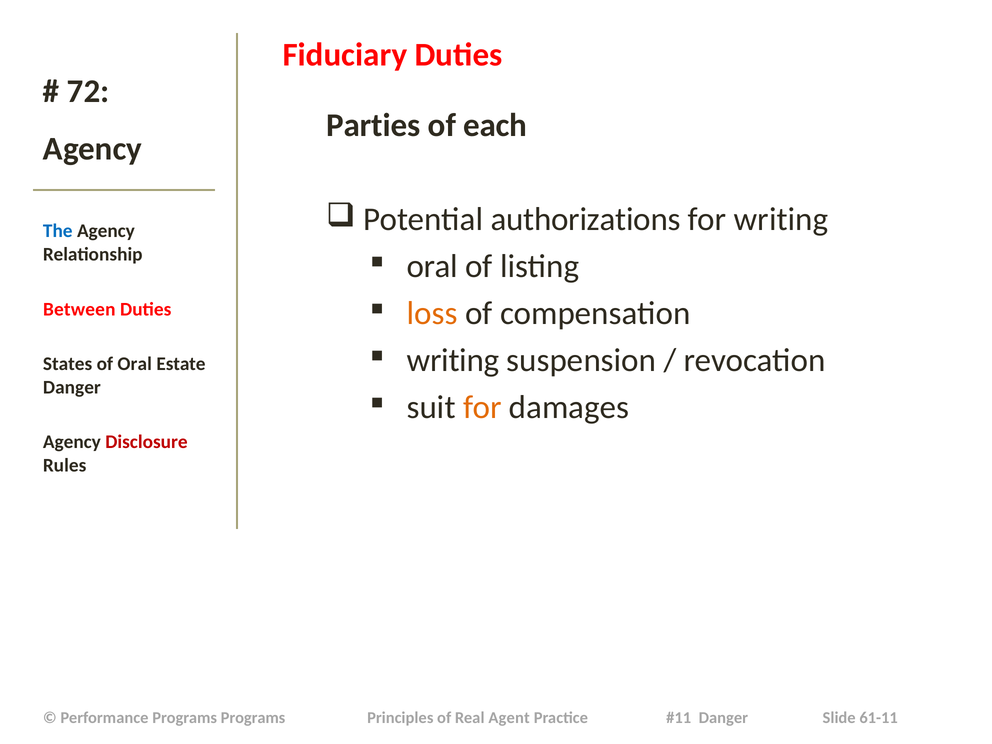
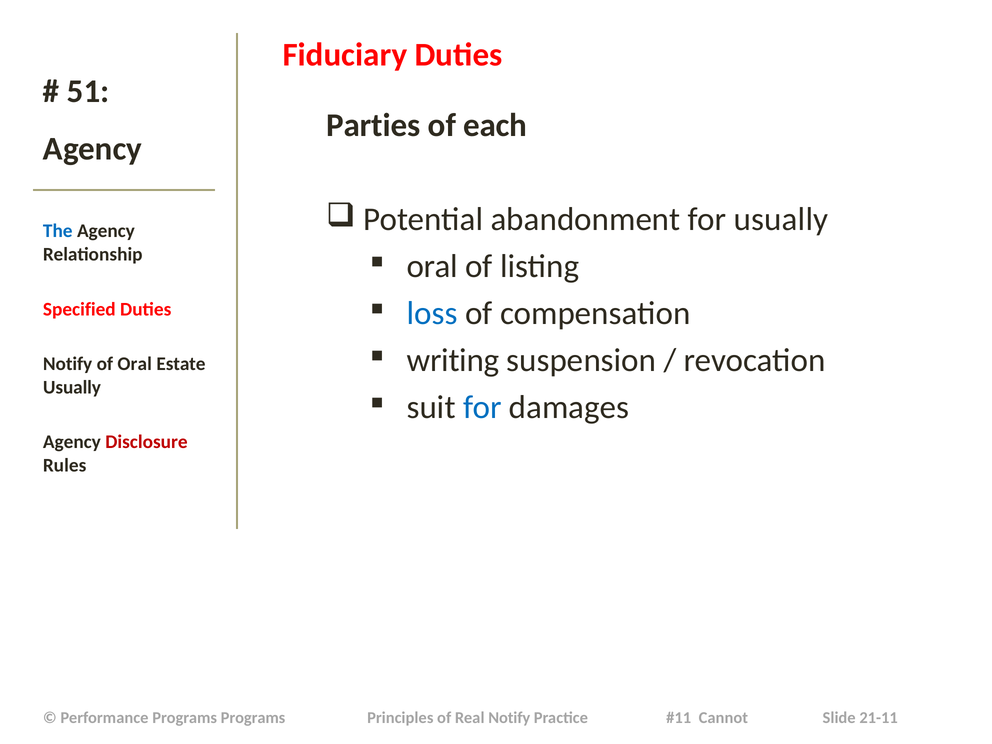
72: 72 -> 51
authorizations: authorizations -> abandonment
for writing: writing -> usually
loss colour: orange -> blue
Between: Between -> Specified
States at (68, 364): States -> Notify
Danger at (72, 387): Danger -> Usually
for at (482, 407) colour: orange -> blue
Real Agent: Agent -> Notify
Danger at (723, 718): Danger -> Cannot
61-11: 61-11 -> 21-11
